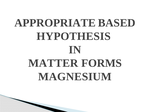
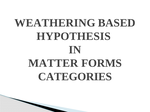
APPROPRIATE: APPROPRIATE -> WEATHERING
MAGNESIUM: MAGNESIUM -> CATEGORIES
